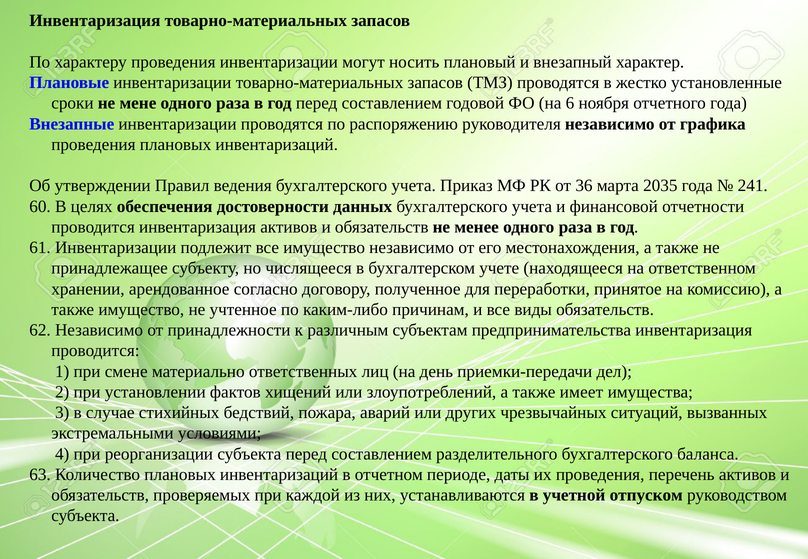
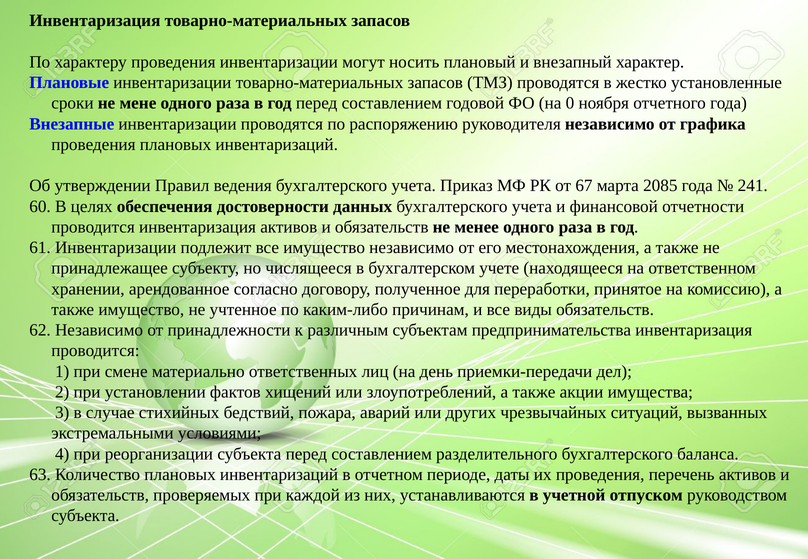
6: 6 -> 0
36: 36 -> 67
2035: 2035 -> 2085
имеет: имеет -> акции
